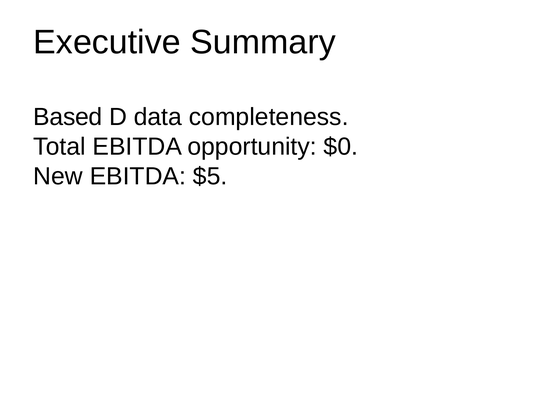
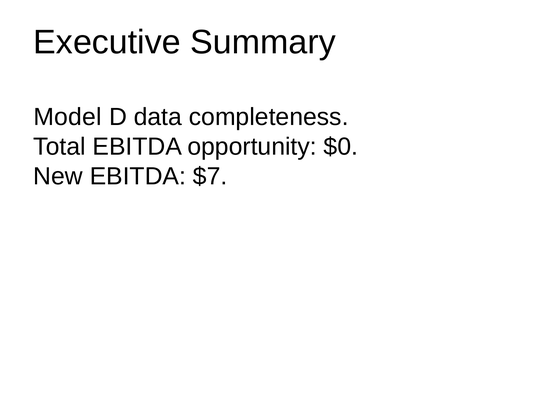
Based: Based -> Model
$5: $5 -> $7
